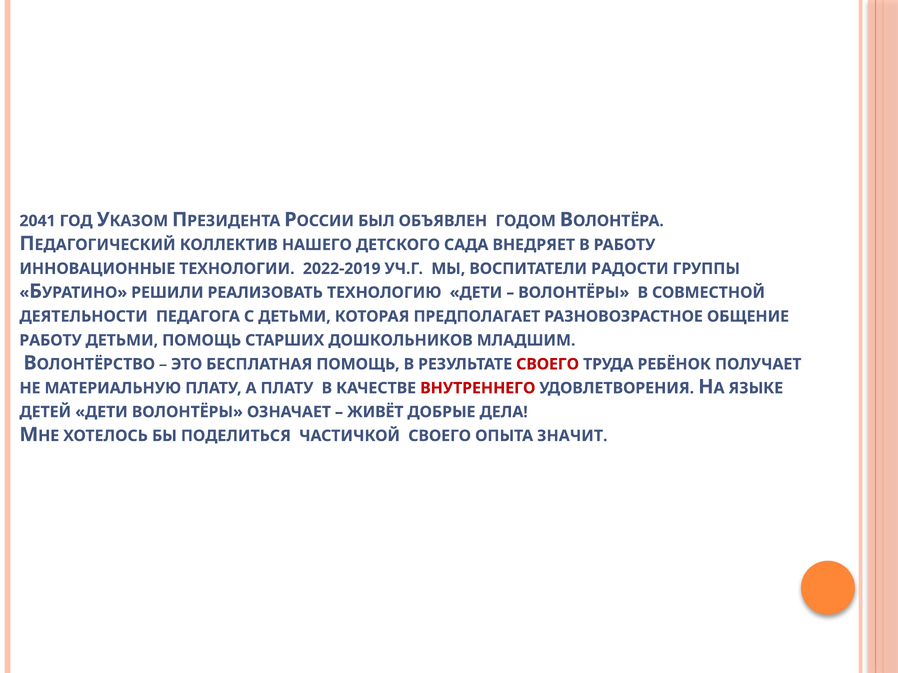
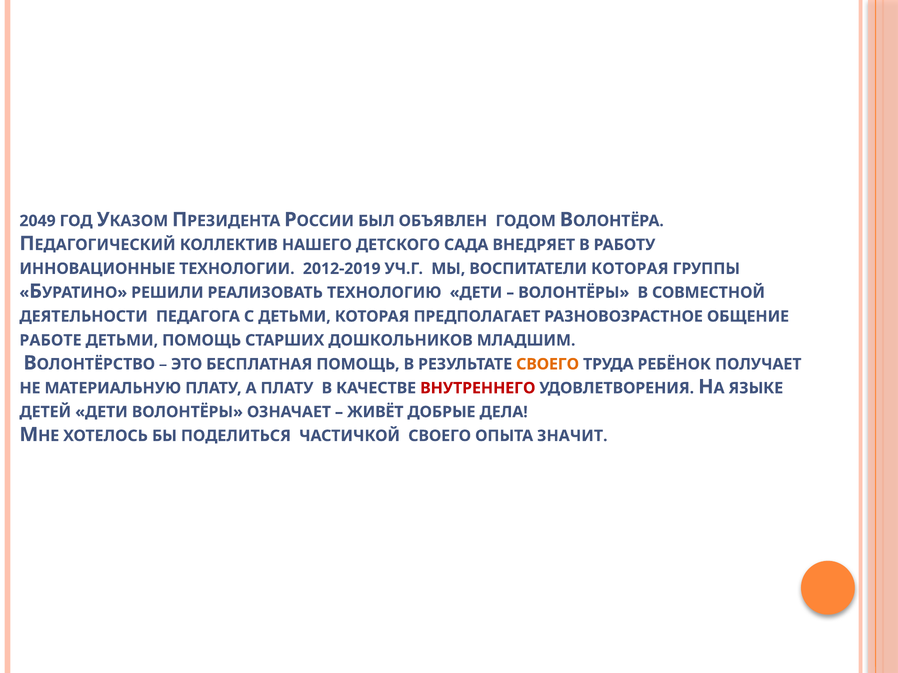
2041: 2041 -> 2049
2022-2019: 2022-2019 -> 2012-2019
ВОСПИТАТЕЛИ РАДОСТИ: РАДОСТИ -> КОТОРАЯ
РАБОТУ at (51, 341): РАБОТУ -> РАБОТЕ
СВОЕГО at (548, 364) colour: red -> orange
